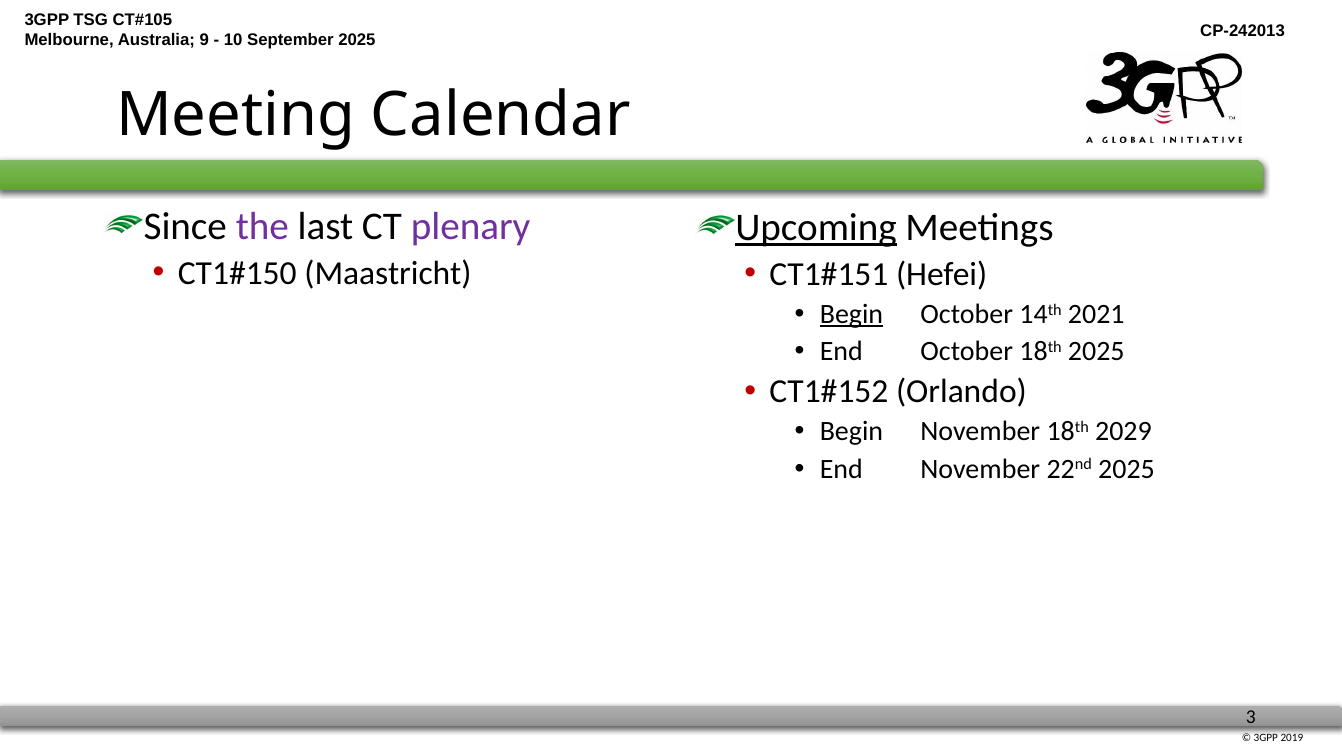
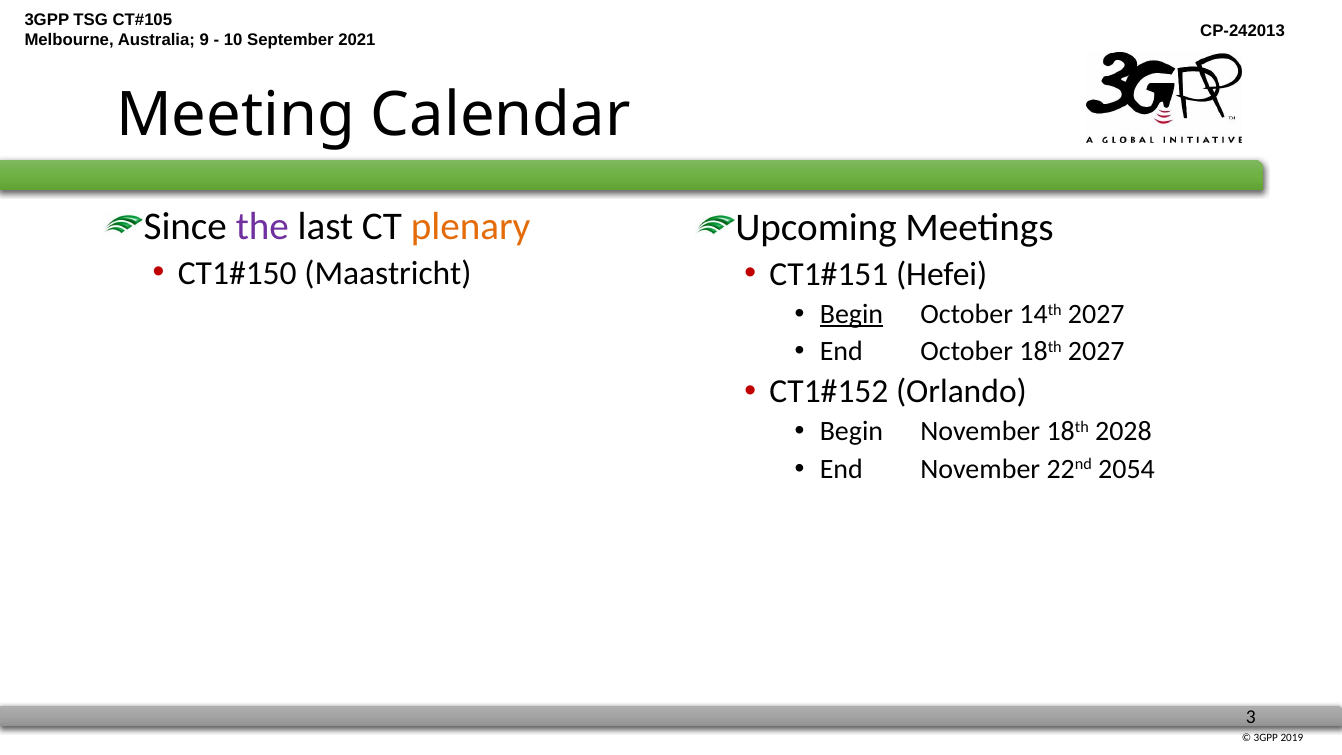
2025 at (357, 40): 2025 -> 2021
plenary colour: purple -> orange
Upcoming underline: present -> none
14th 2021: 2021 -> 2027
18th 2025: 2025 -> 2027
2029: 2029 -> 2028
22nd 2025: 2025 -> 2054
